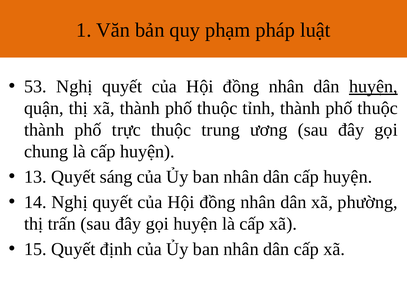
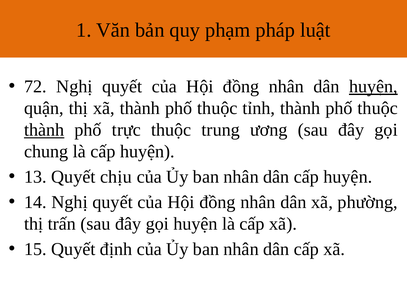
53: 53 -> 72
thành at (44, 130) underline: none -> present
sáng: sáng -> chịu
